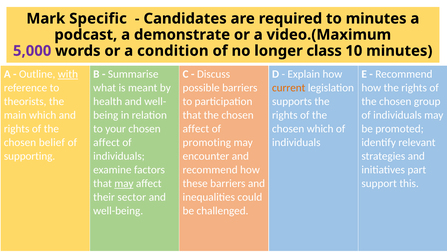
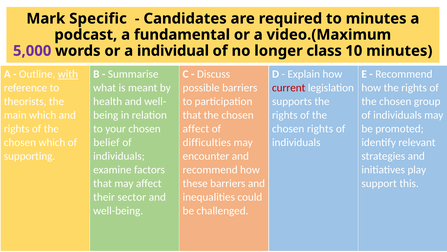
demonstrate: demonstrate -> fundamental
condition: condition -> individual
current colour: orange -> red
chosen which: which -> rights
chosen belief: belief -> which
affect at (107, 142): affect -> belief
promoting: promoting -> difficulties
part: part -> play
may at (124, 183) underline: present -> none
